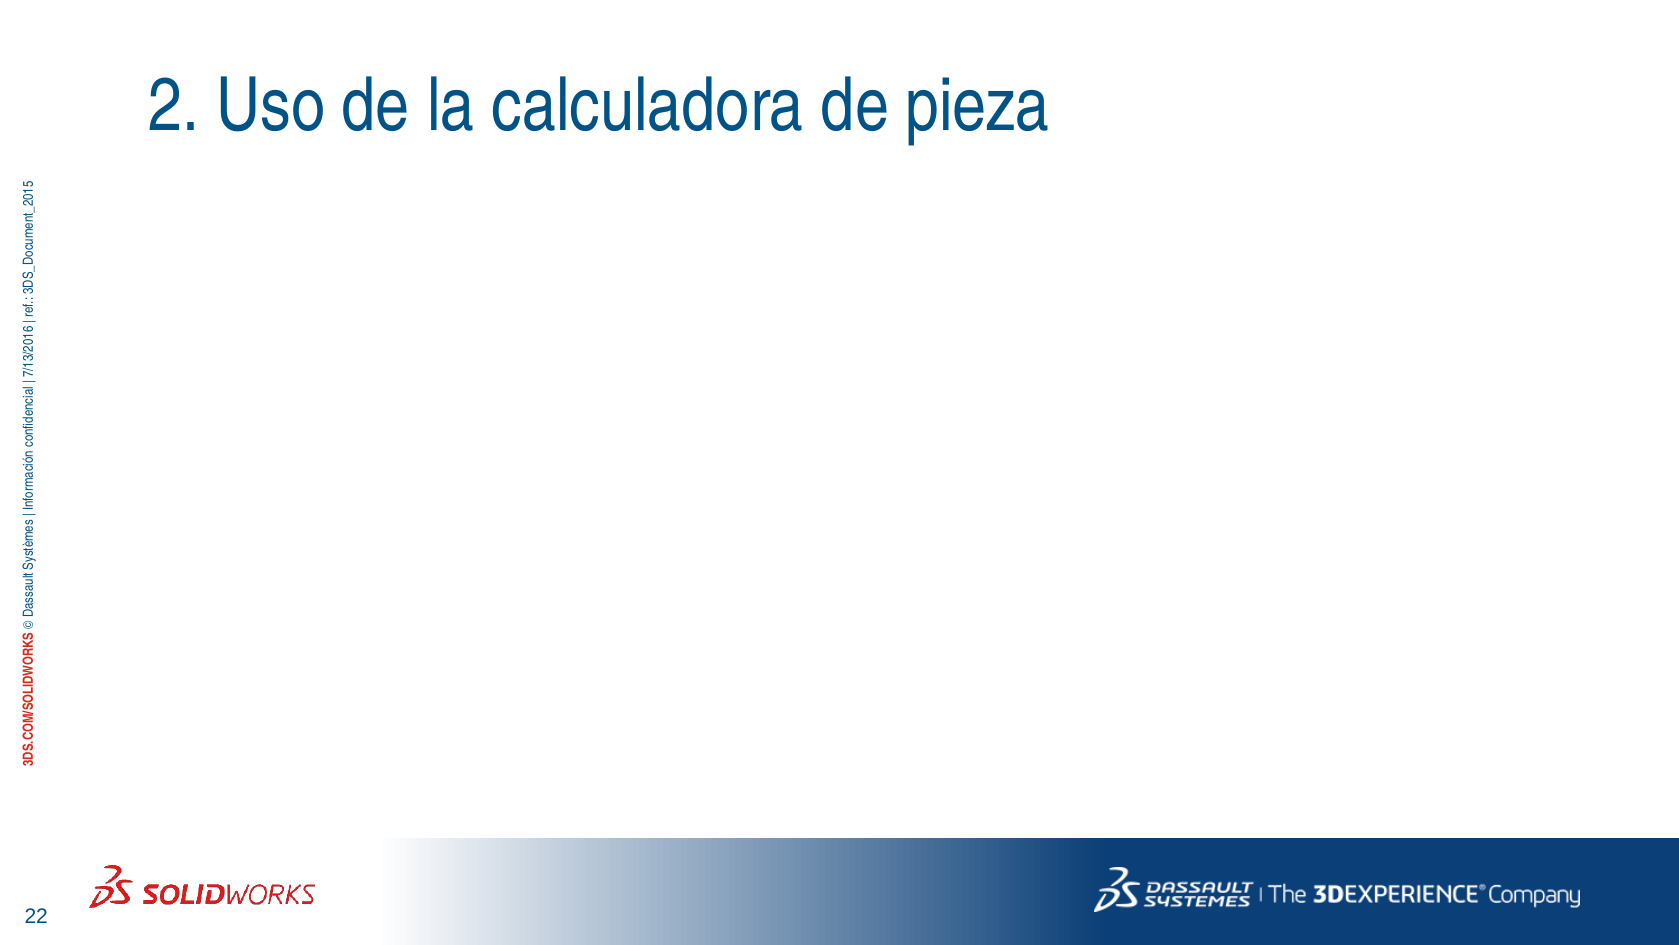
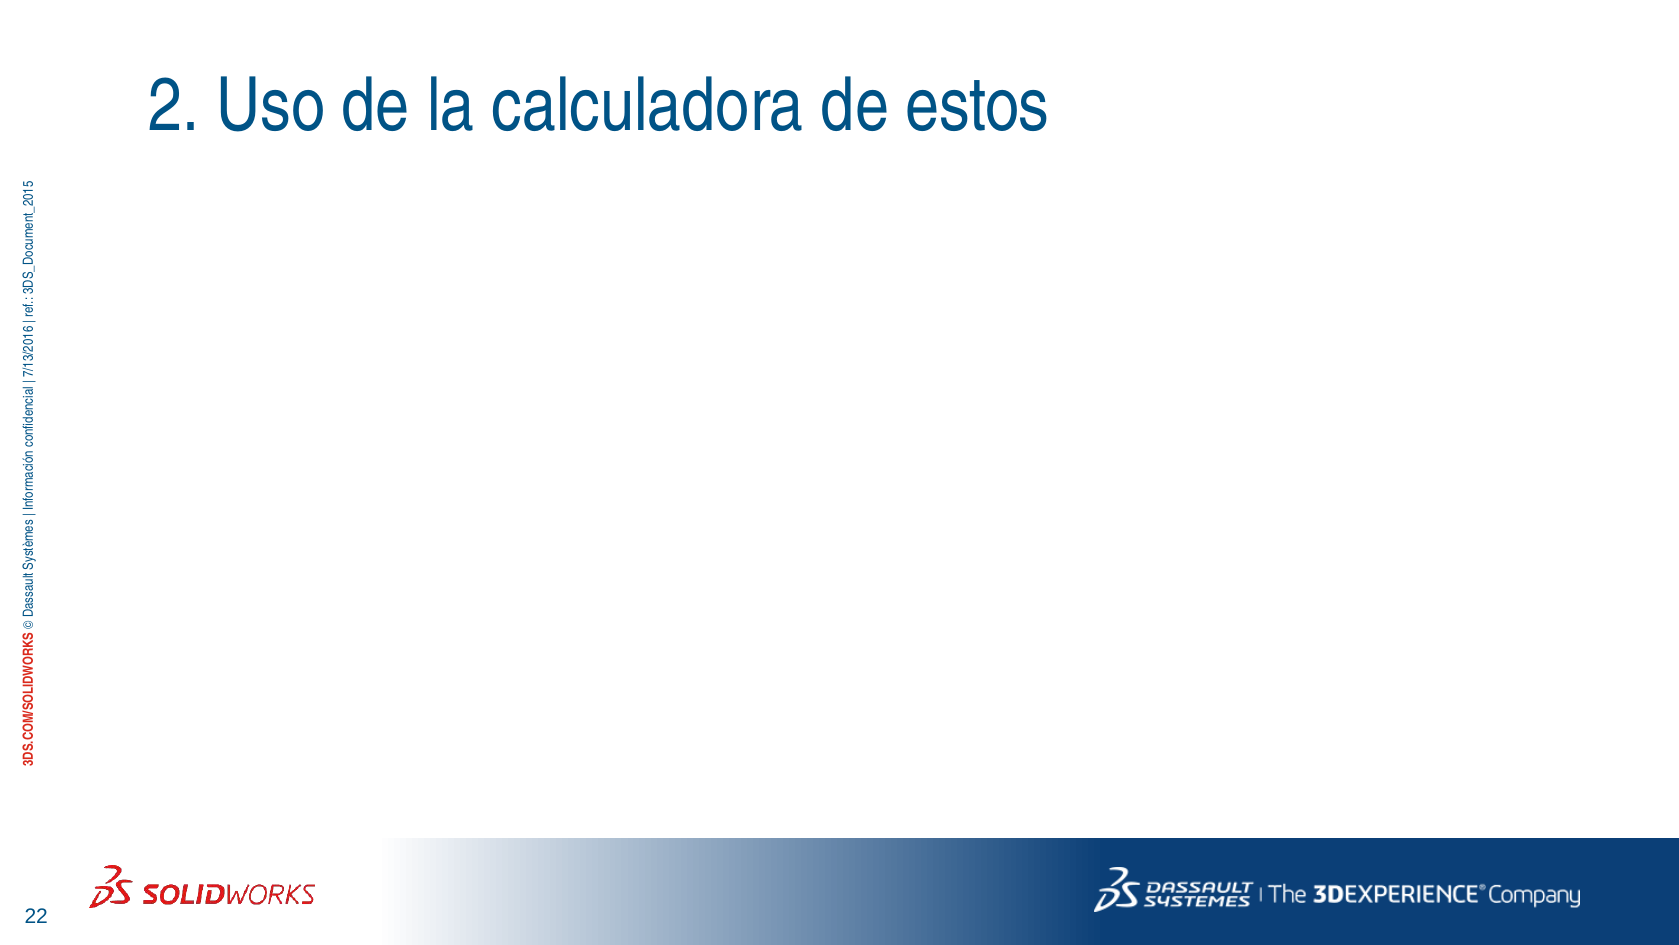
pieza: pieza -> estos
